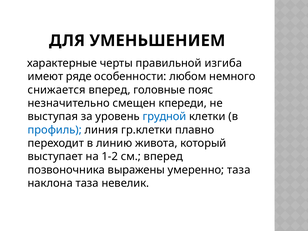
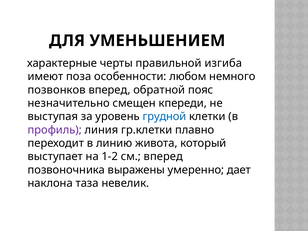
ряде: ряде -> поза
снижается: снижается -> позвонков
головные: головные -> обратной
профиль colour: blue -> purple
умеренно таза: таза -> дает
